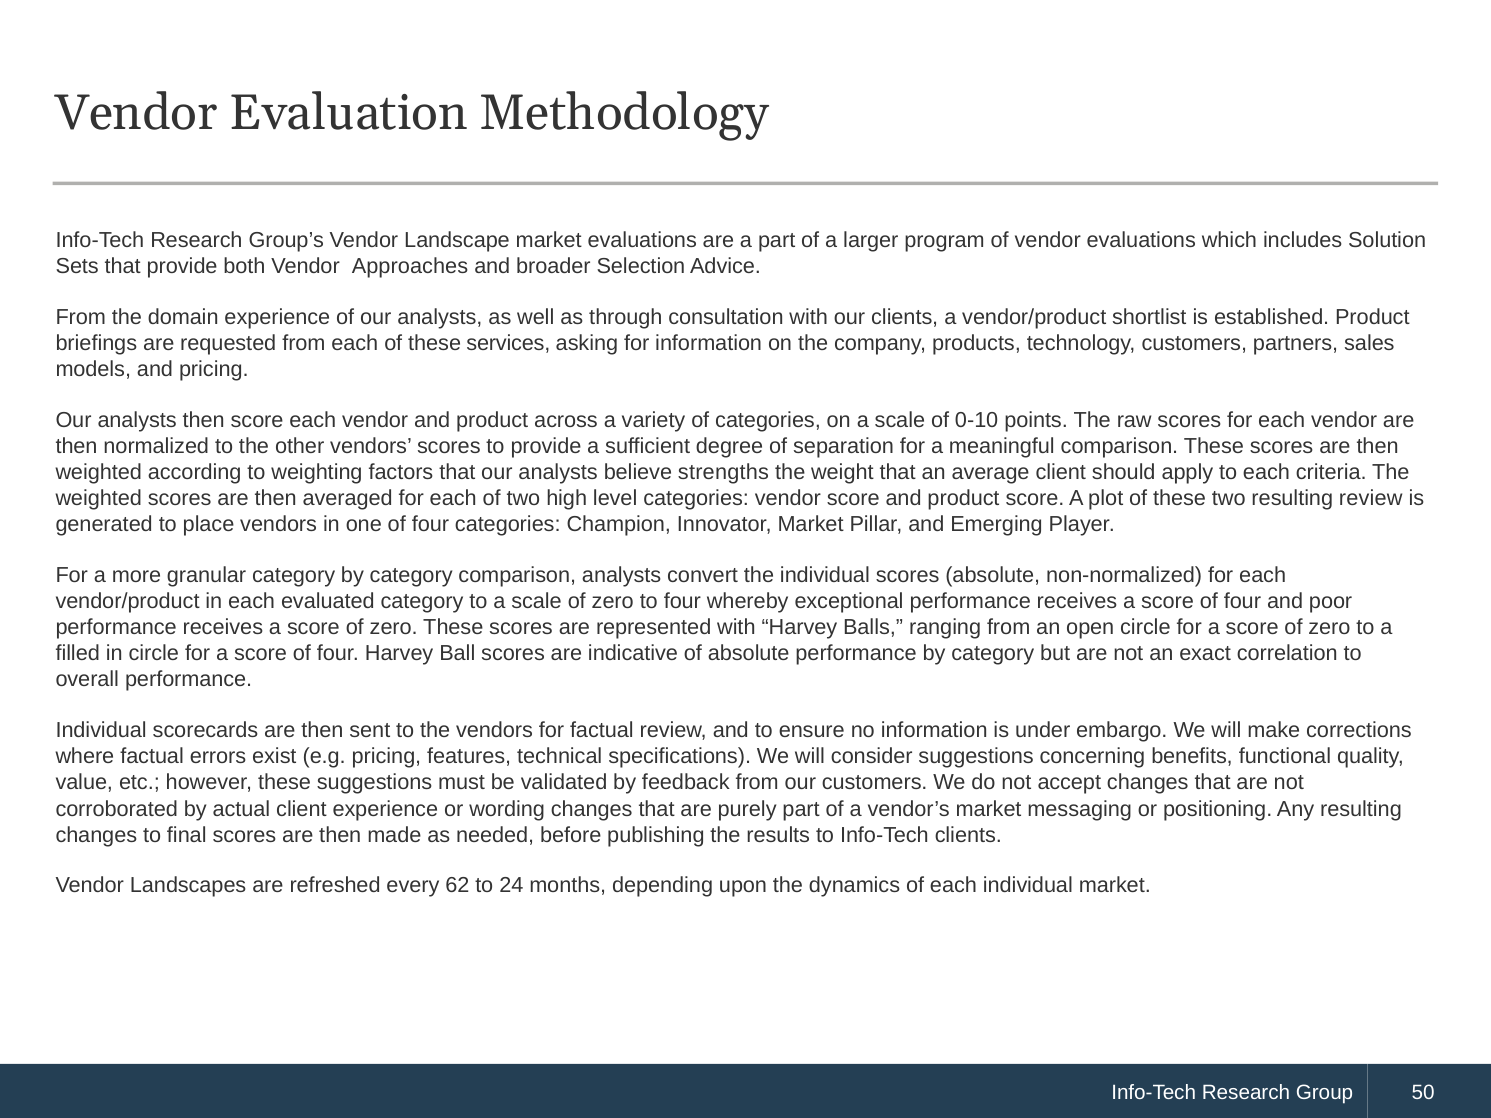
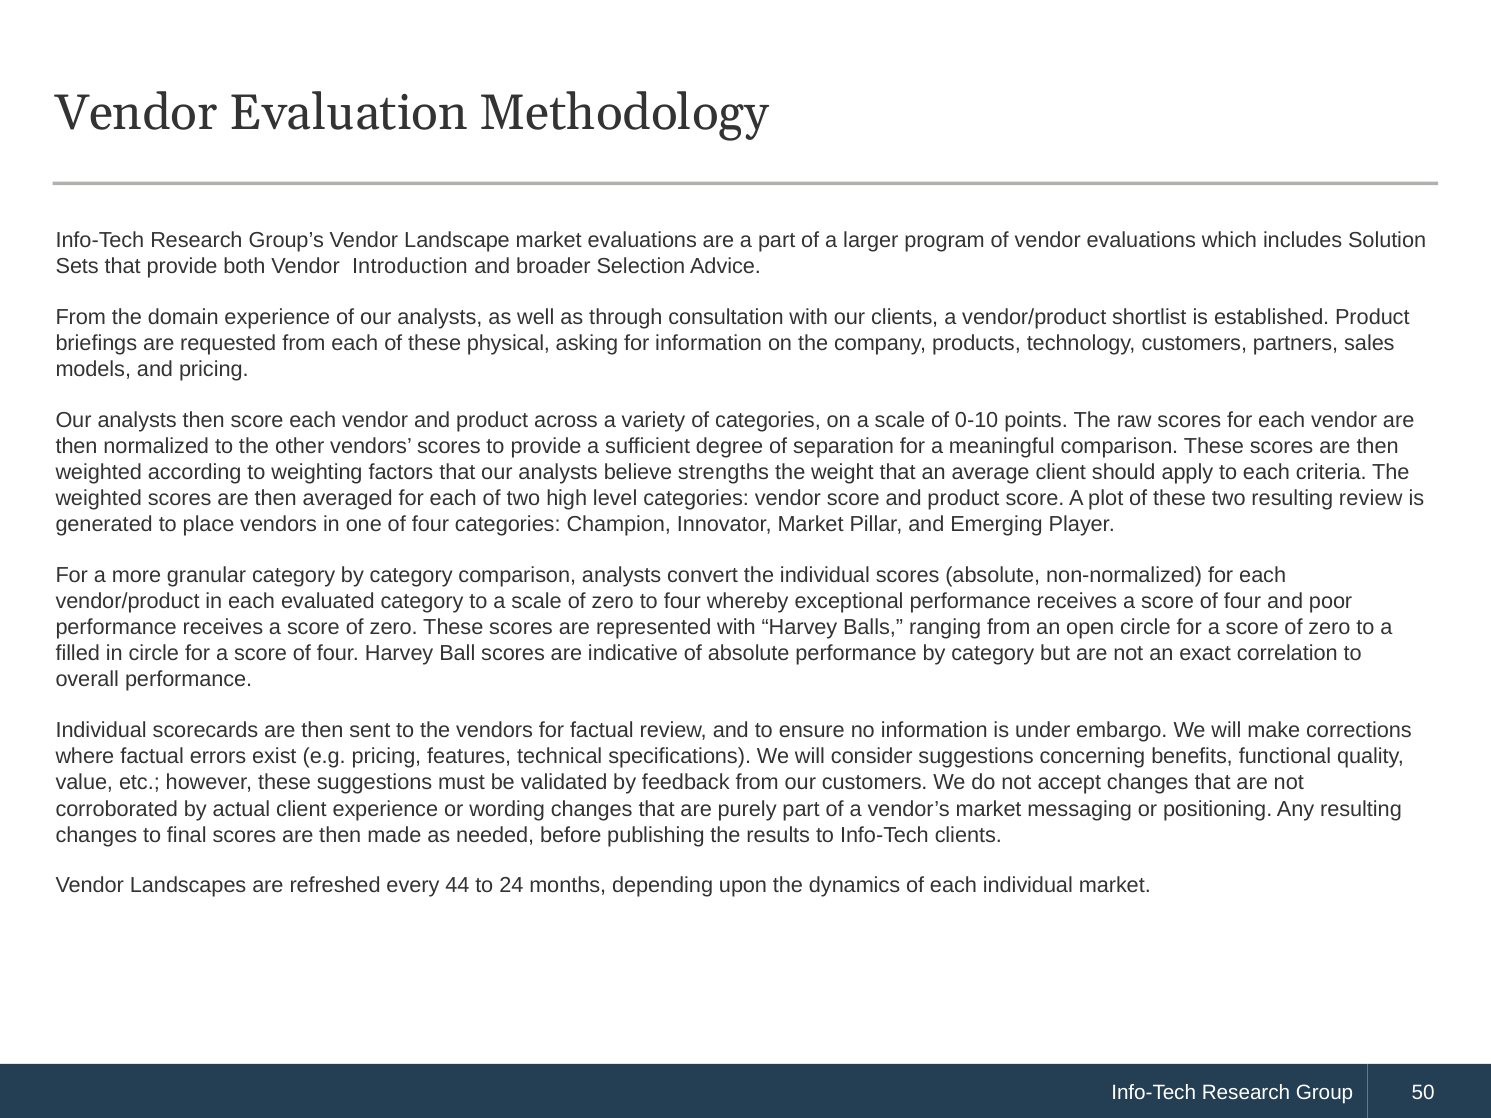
Approaches: Approaches -> Introduction
services: services -> physical
62: 62 -> 44
